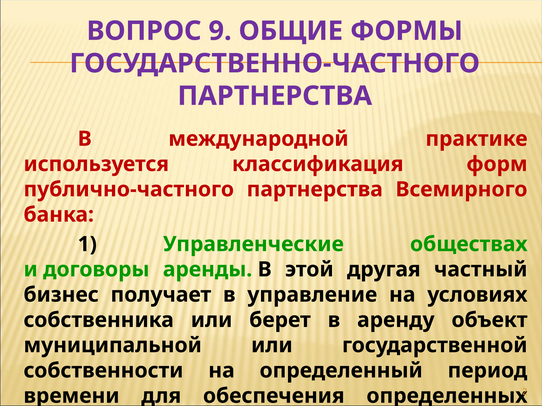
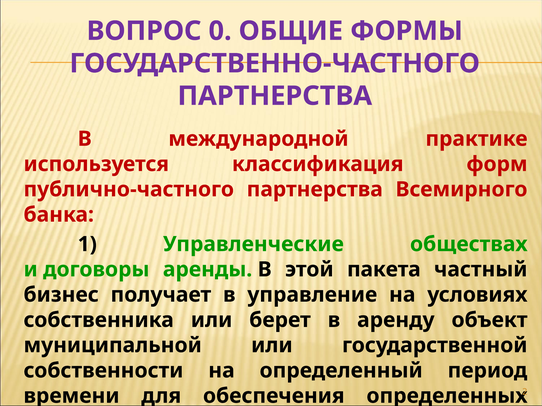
9: 9 -> 0
другая: другая -> пакета
